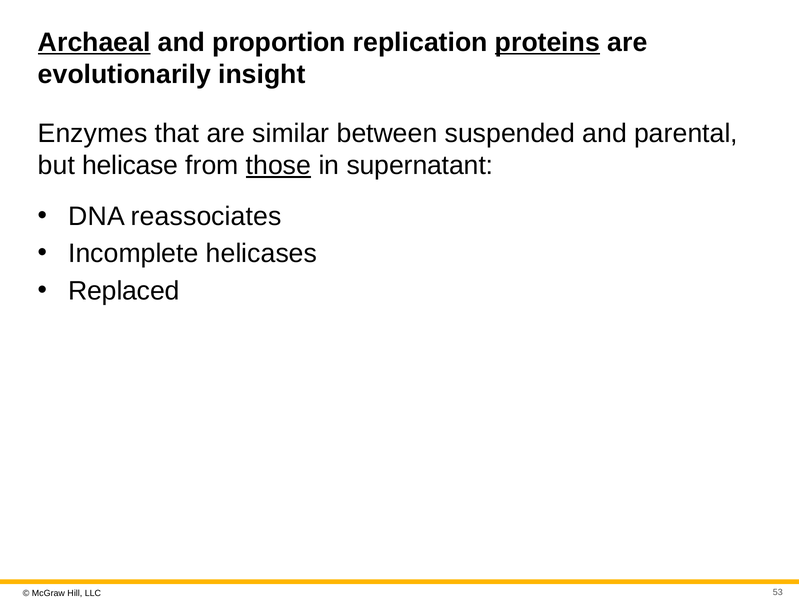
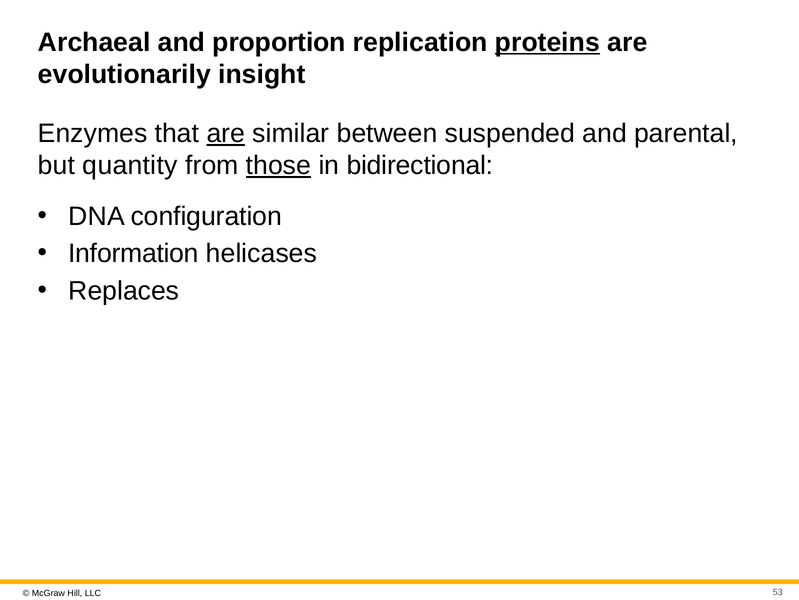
Archaeal underline: present -> none
are at (226, 133) underline: none -> present
helicase: helicase -> quantity
supernatant: supernatant -> bidirectional
reassociates: reassociates -> configuration
Incomplete: Incomplete -> Information
Replaced: Replaced -> Replaces
